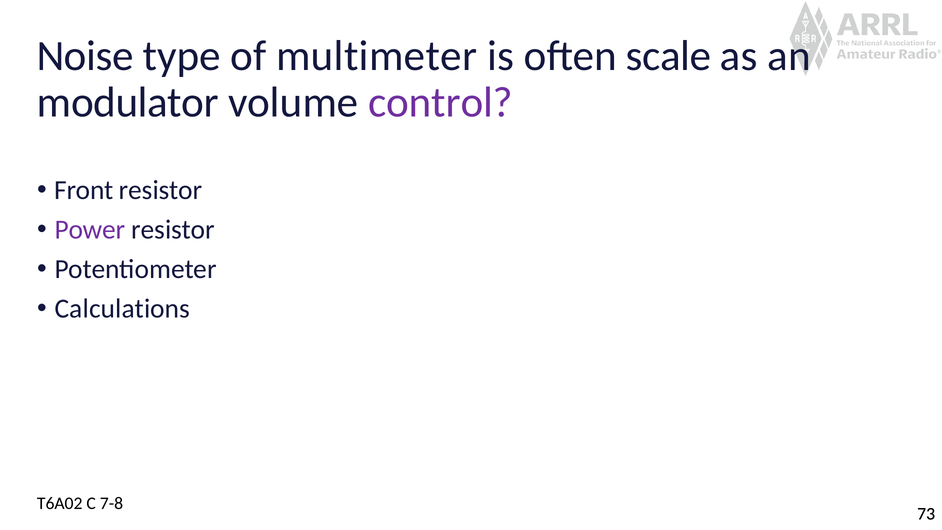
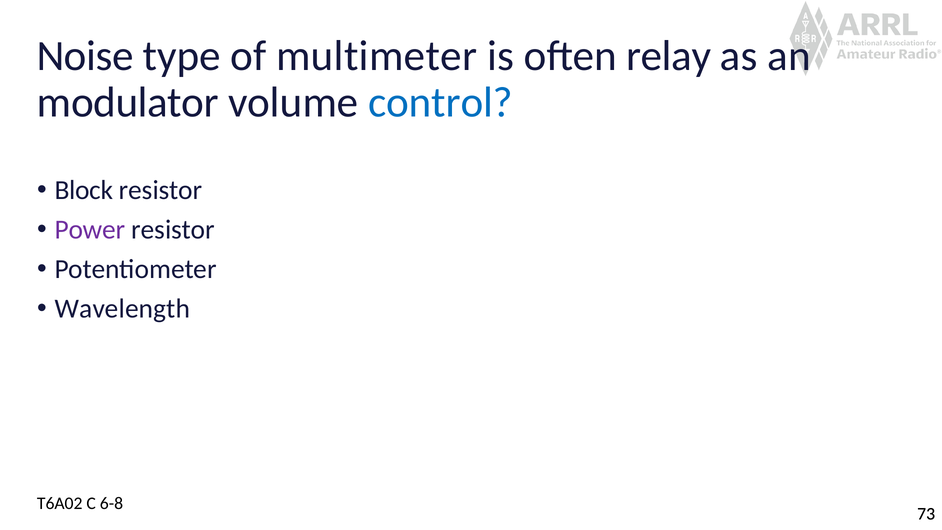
scale: scale -> relay
control colour: purple -> blue
Front: Front -> Block
Calculations: Calculations -> Wavelength
7-8: 7-8 -> 6-8
